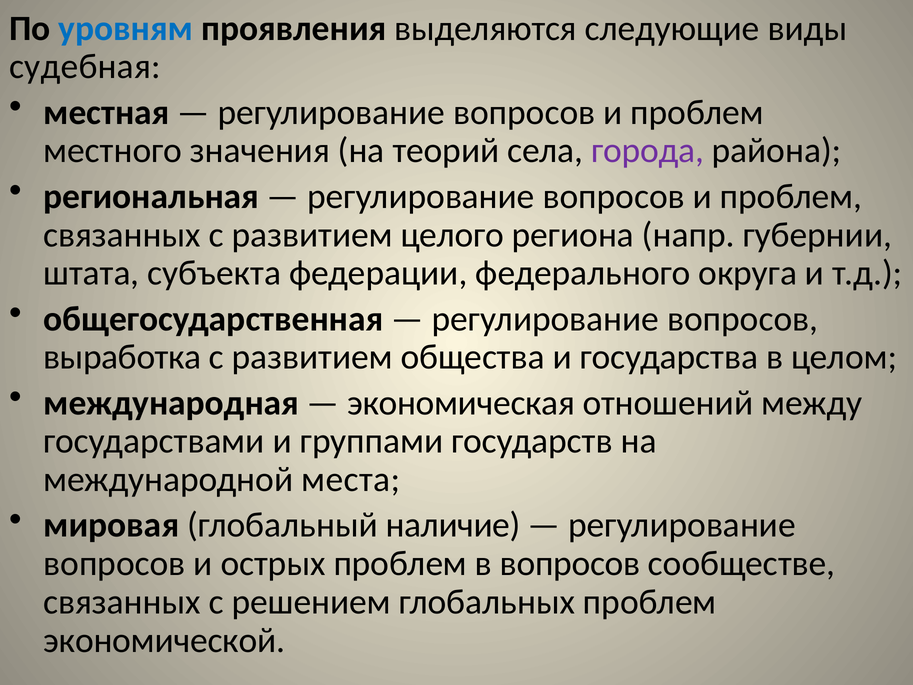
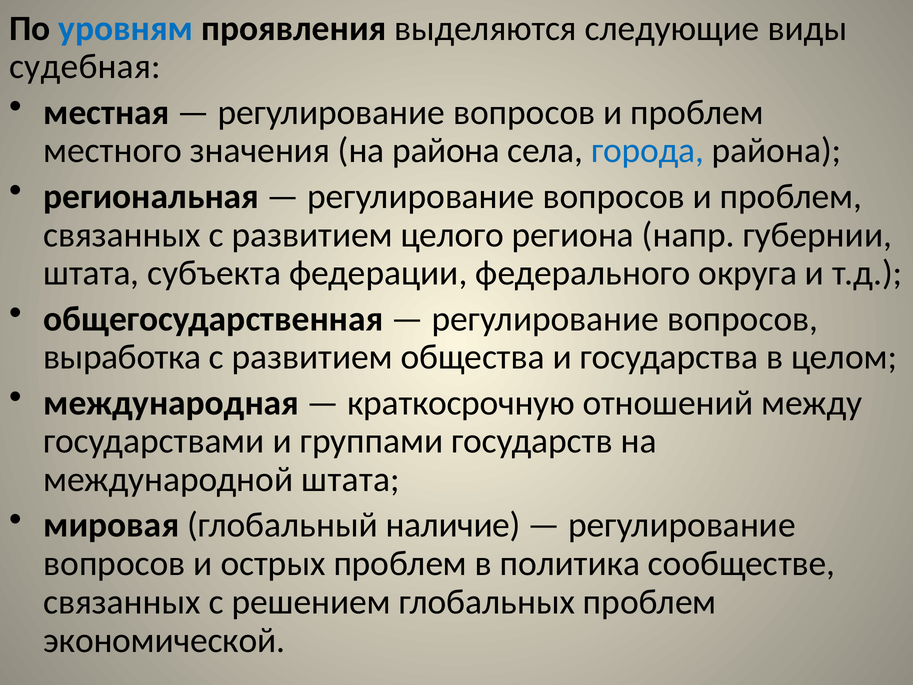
на теорий: теорий -> района
города colour: purple -> blue
экономическая: экономическая -> краткосрочную
международной места: места -> штата
в вопросов: вопросов -> политика
